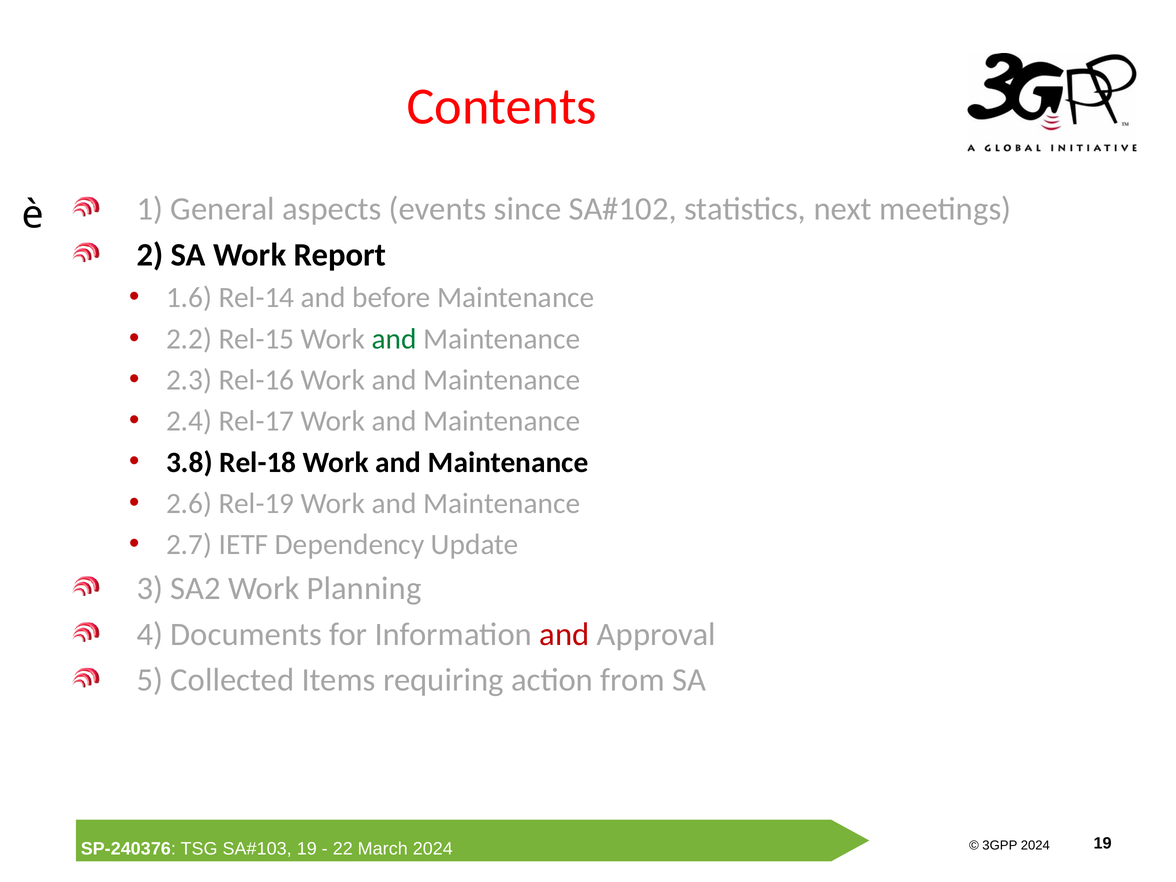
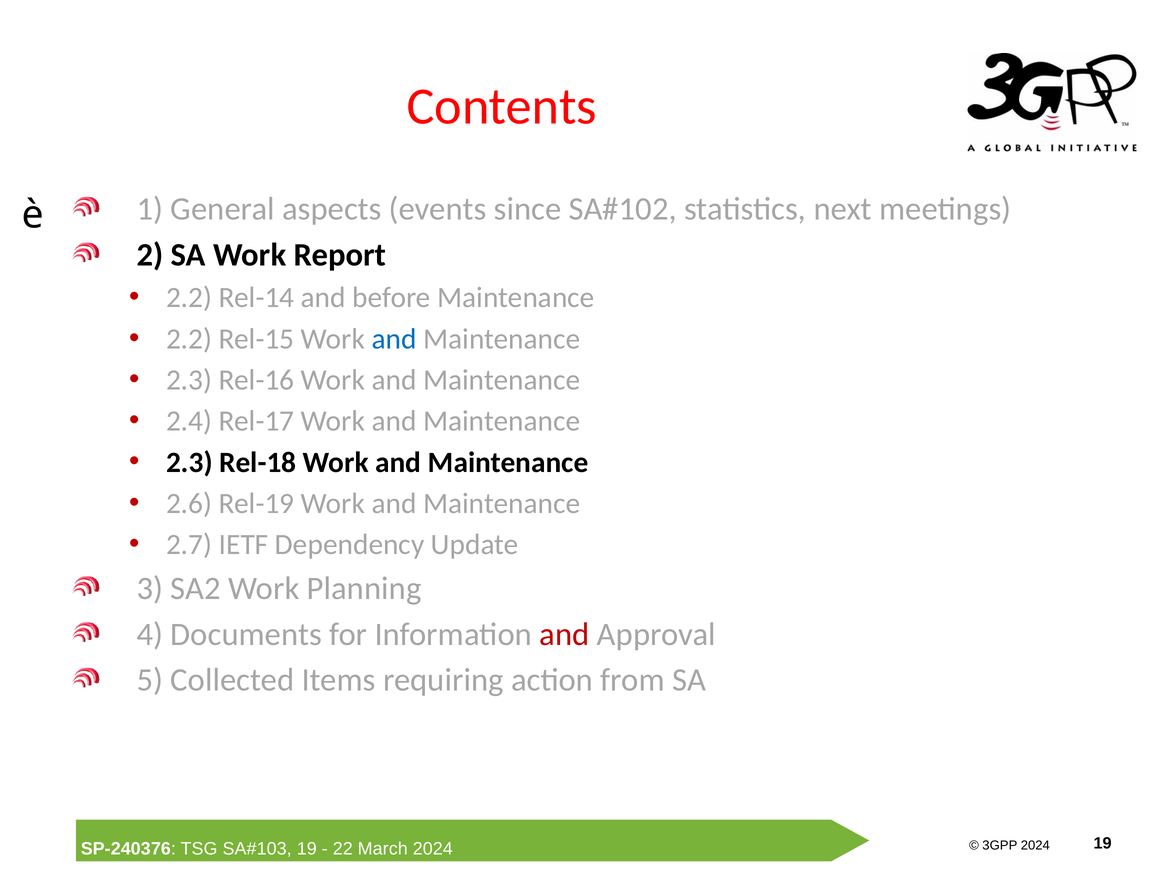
1.6 at (189, 298): 1.6 -> 2.2
and at (394, 339) colour: green -> blue
3.8 at (189, 462): 3.8 -> 2.3
